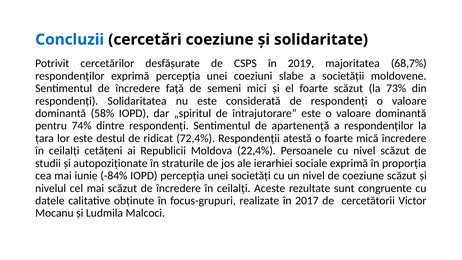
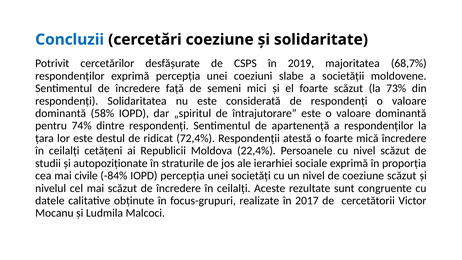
iunie: iunie -> civile
